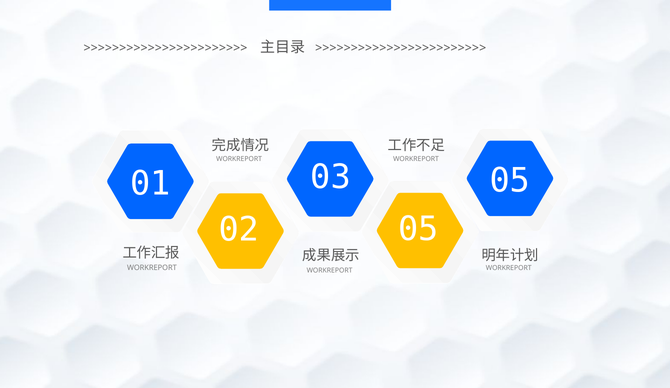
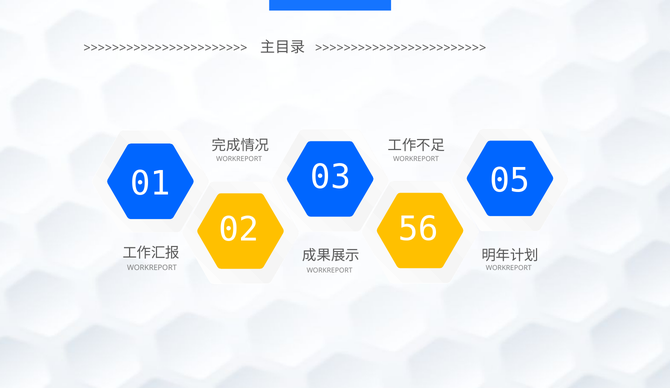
02 05: 05 -> 56
